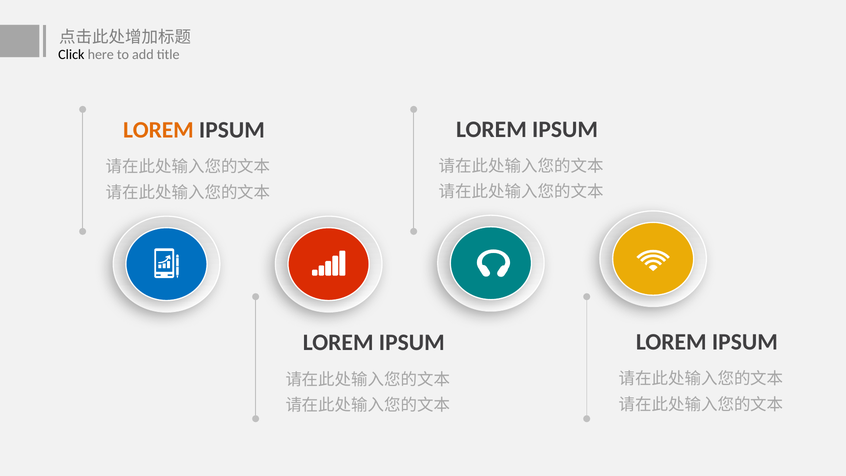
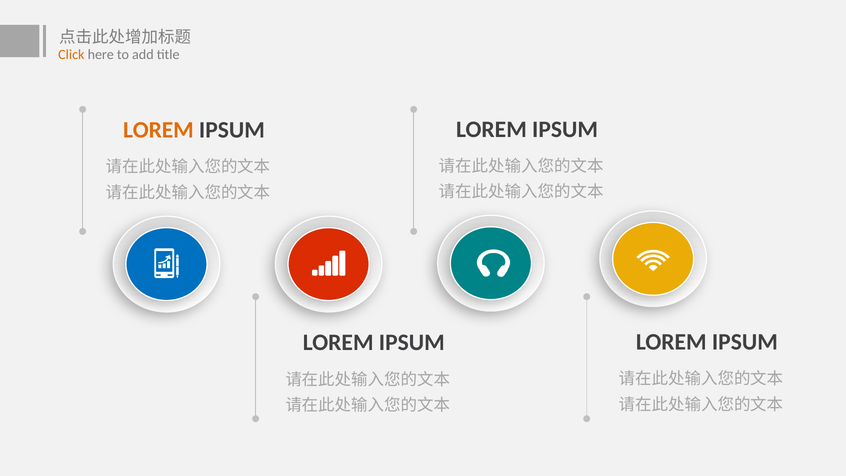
Click colour: black -> orange
